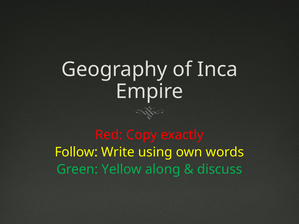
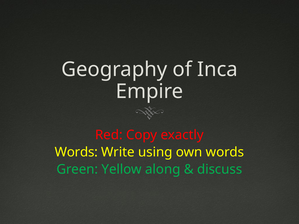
Follow at (76, 152): Follow -> Words
